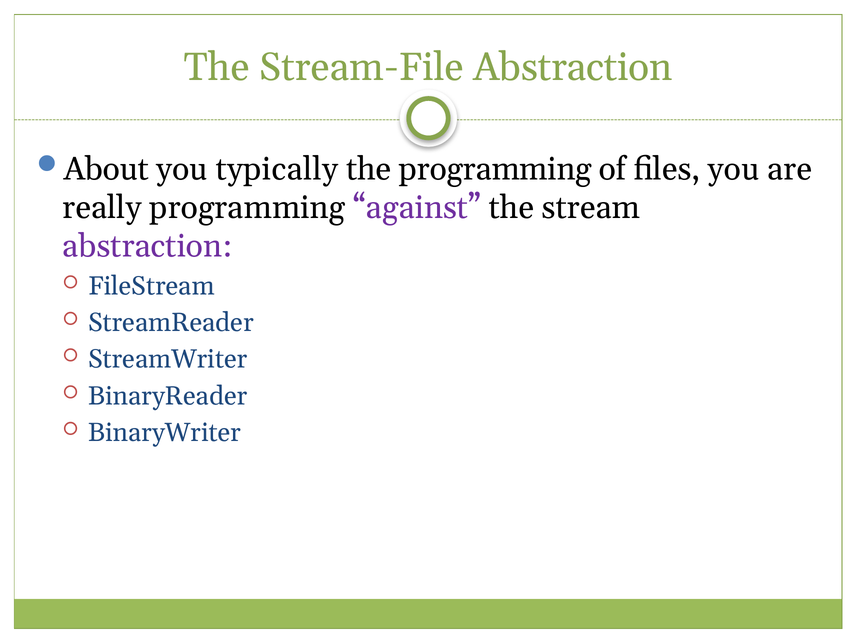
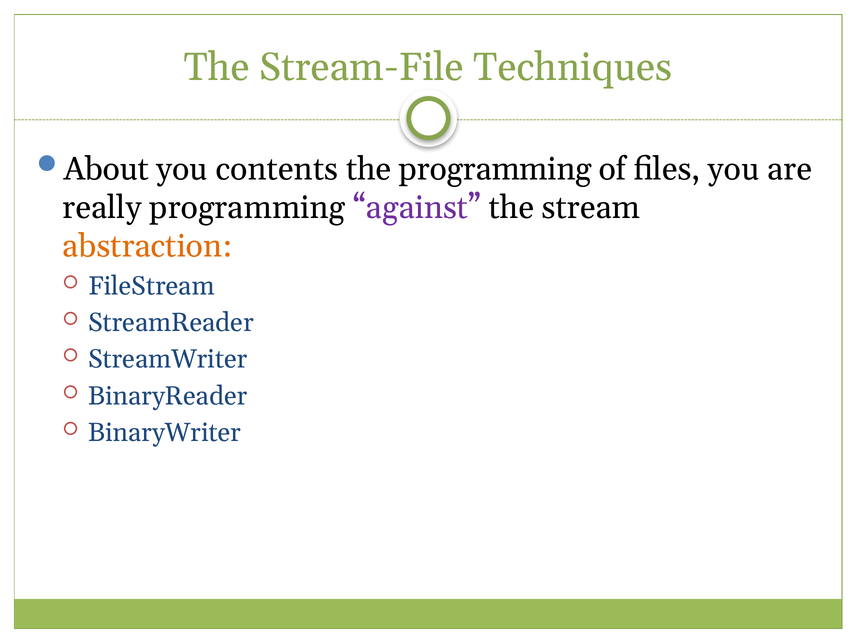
Stream-File Abstraction: Abstraction -> Techniques
typically: typically -> contents
abstraction at (147, 246) colour: purple -> orange
